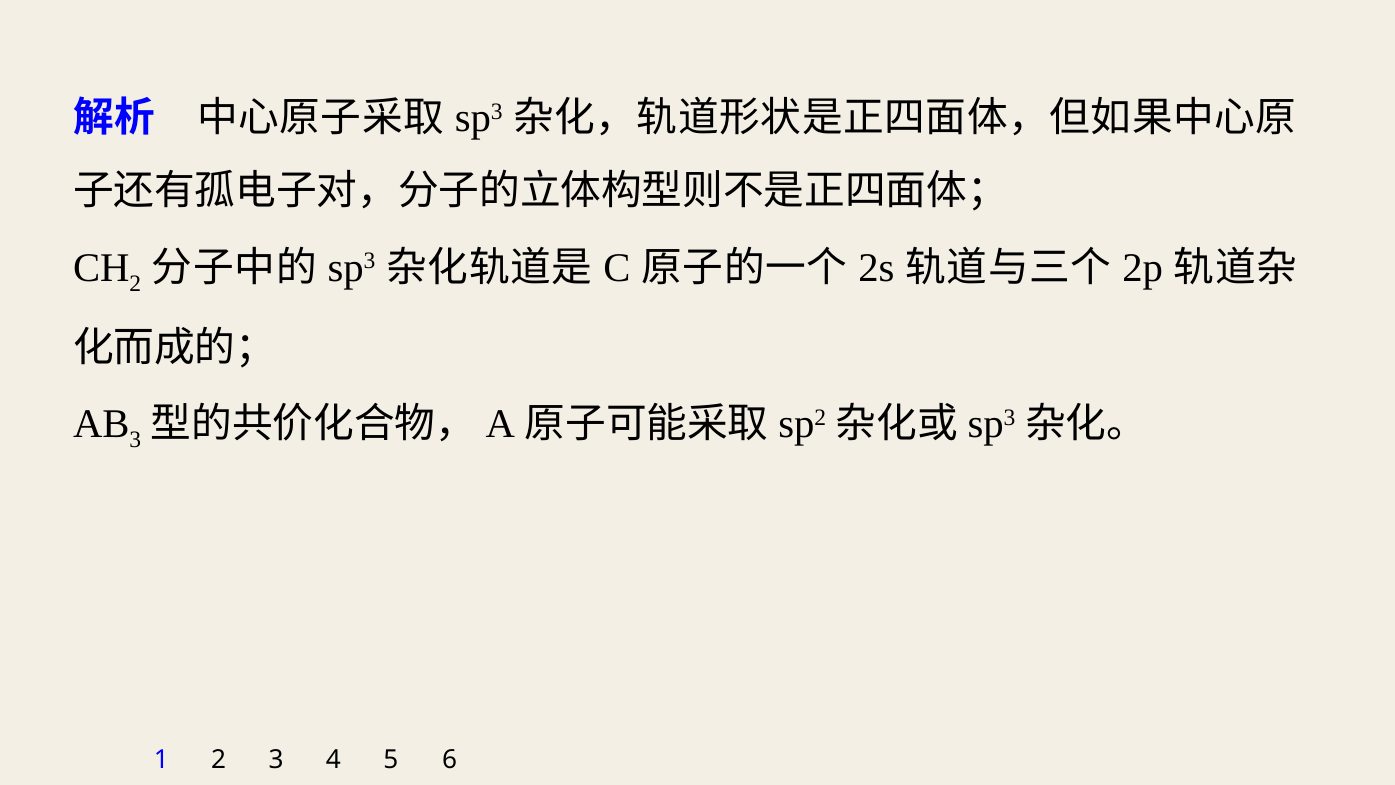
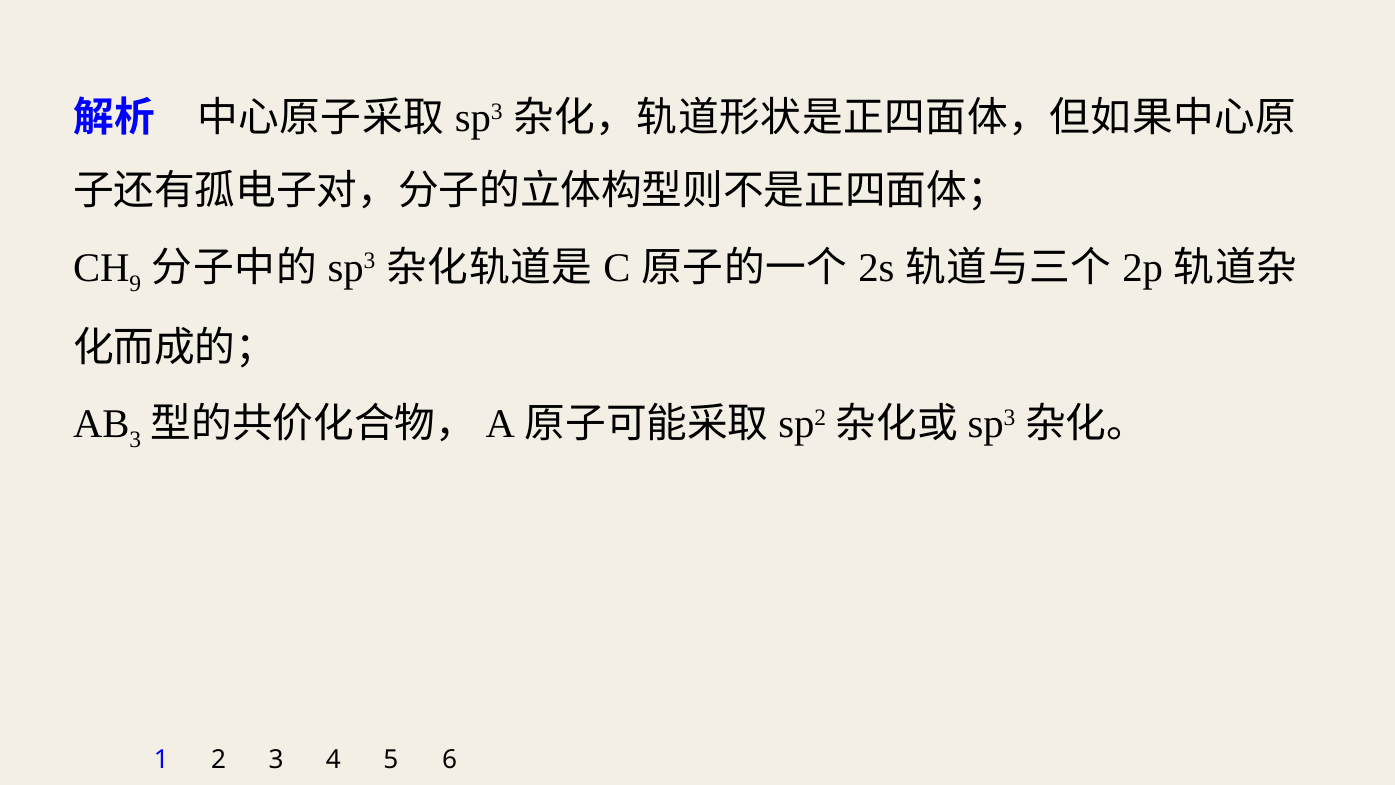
2 at (135, 284): 2 -> 9
